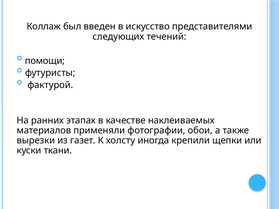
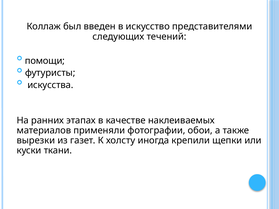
фактурой: фактурой -> искусства
